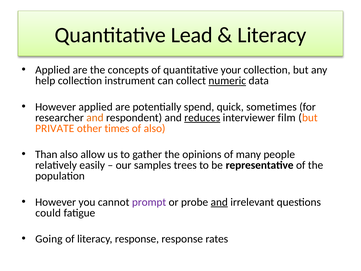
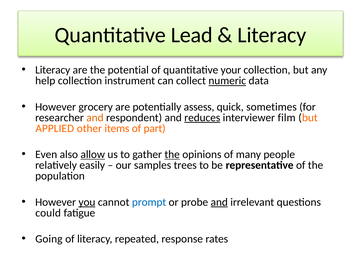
Applied at (53, 70): Applied -> Literacy
concepts: concepts -> potential
However applied: applied -> grocery
spend: spend -> assess
PRIVATE: PRIVATE -> APPLIED
times: times -> items
of also: also -> part
Than: Than -> Even
allow underline: none -> present
the at (172, 154) underline: none -> present
you underline: none -> present
prompt colour: purple -> blue
literacy response: response -> repeated
